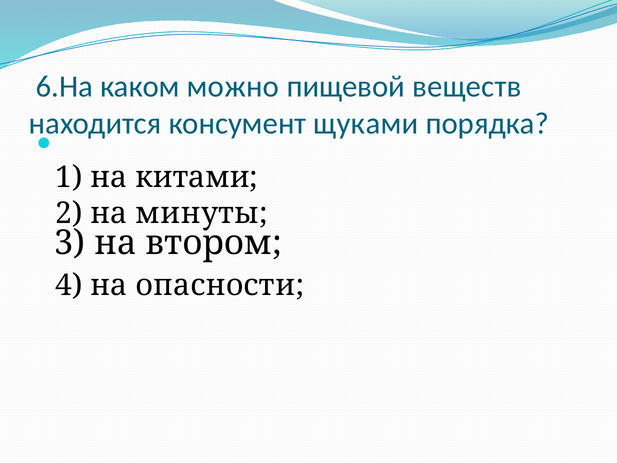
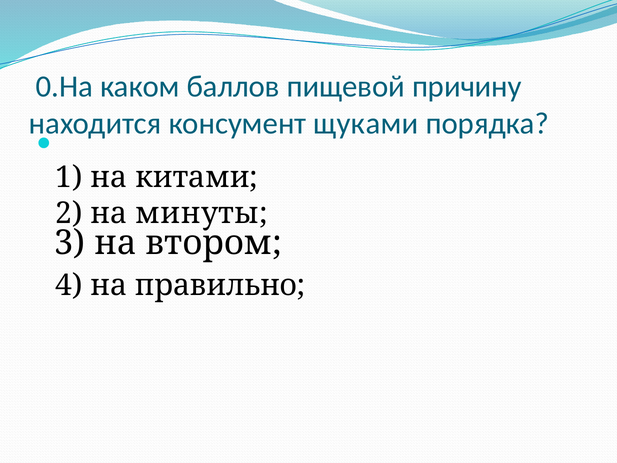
6.На: 6.На -> 0.На
можно: можно -> баллов
веществ: веществ -> причину
опасности: опасности -> правильно
